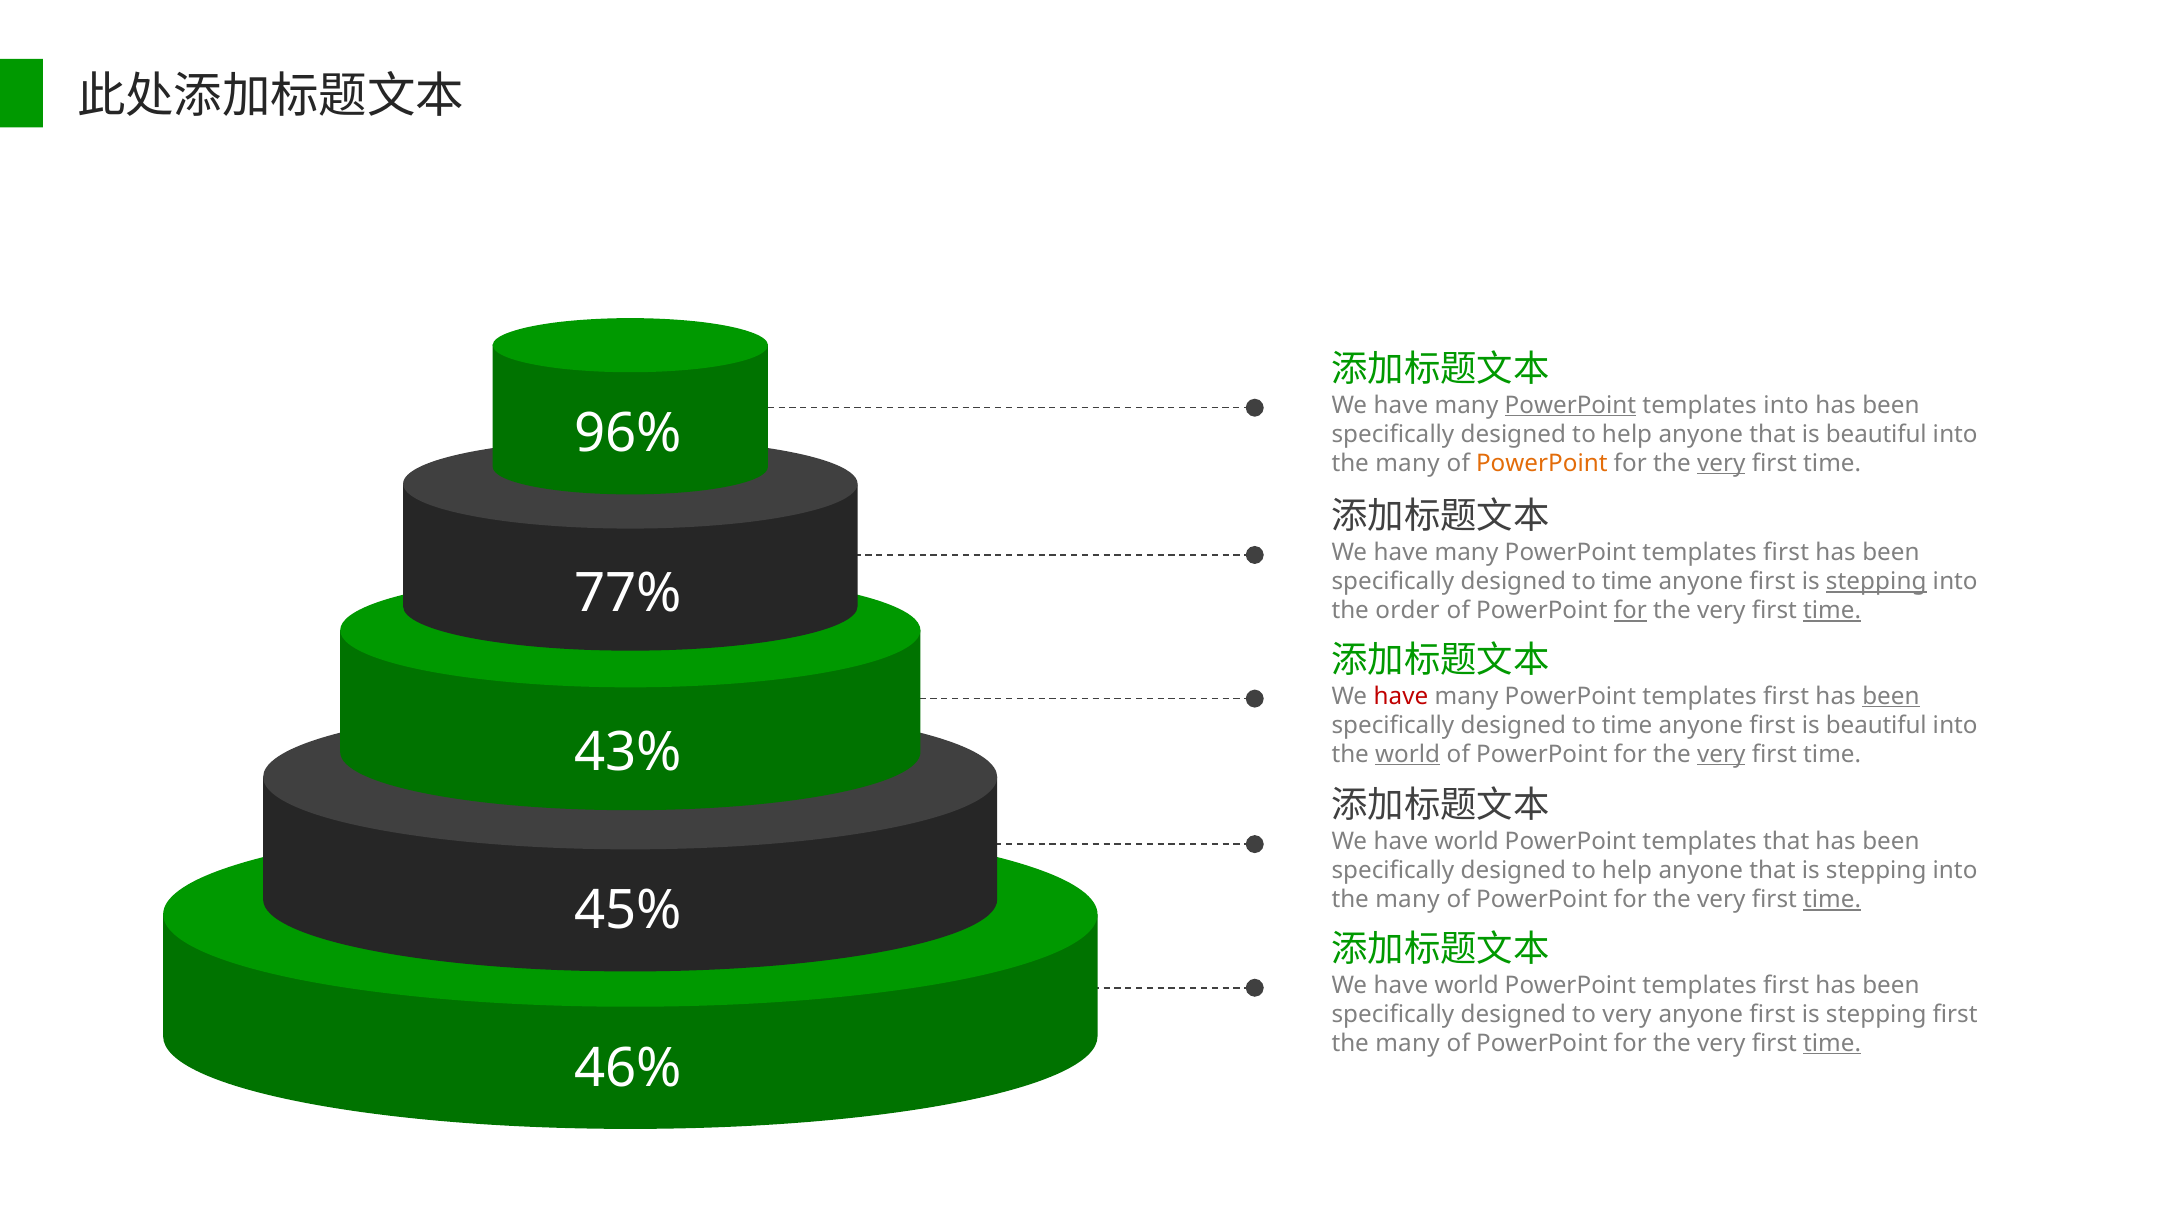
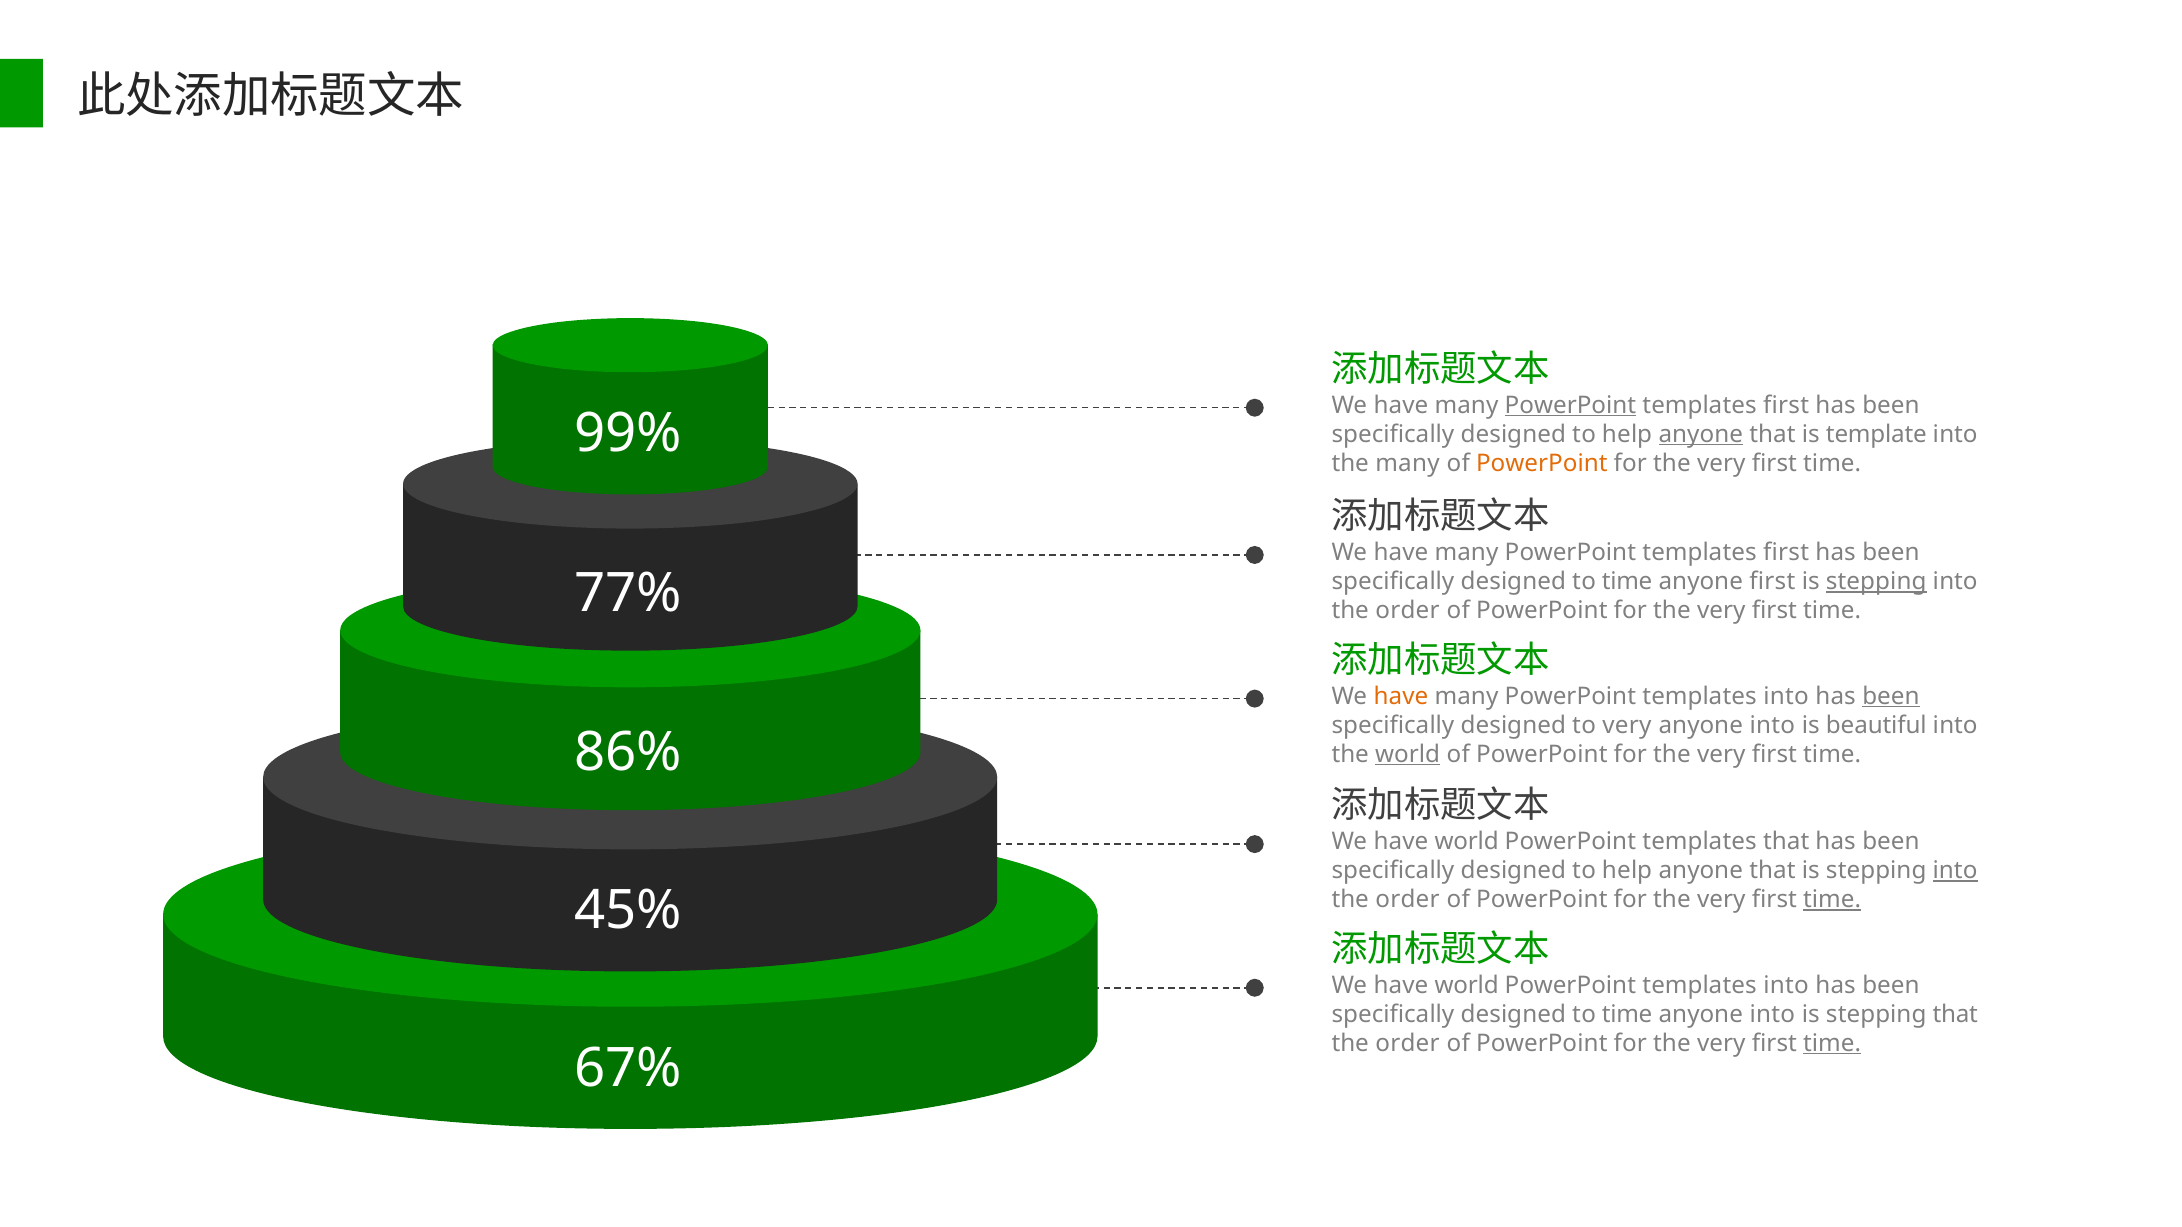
into at (1786, 405): into -> first
96%: 96% -> 99%
anyone at (1701, 434) underline: none -> present
that is beautiful: beautiful -> template
very at (1721, 463) underline: present -> none
for at (1630, 610) underline: present -> none
time at (1832, 610) underline: present -> none
have at (1401, 696) colour: red -> orange
first at (1786, 696): first -> into
time at (1627, 725): time -> very
first at (1772, 725): first -> into
43%: 43% -> 86%
very at (1721, 754) underline: present -> none
into at (1955, 870) underline: none -> present
many at (1407, 900): many -> order
first at (1786, 985): first -> into
very at (1627, 1014): very -> time
first at (1772, 1014): first -> into
stepping first: first -> that
many at (1407, 1043): many -> order
46%: 46% -> 67%
